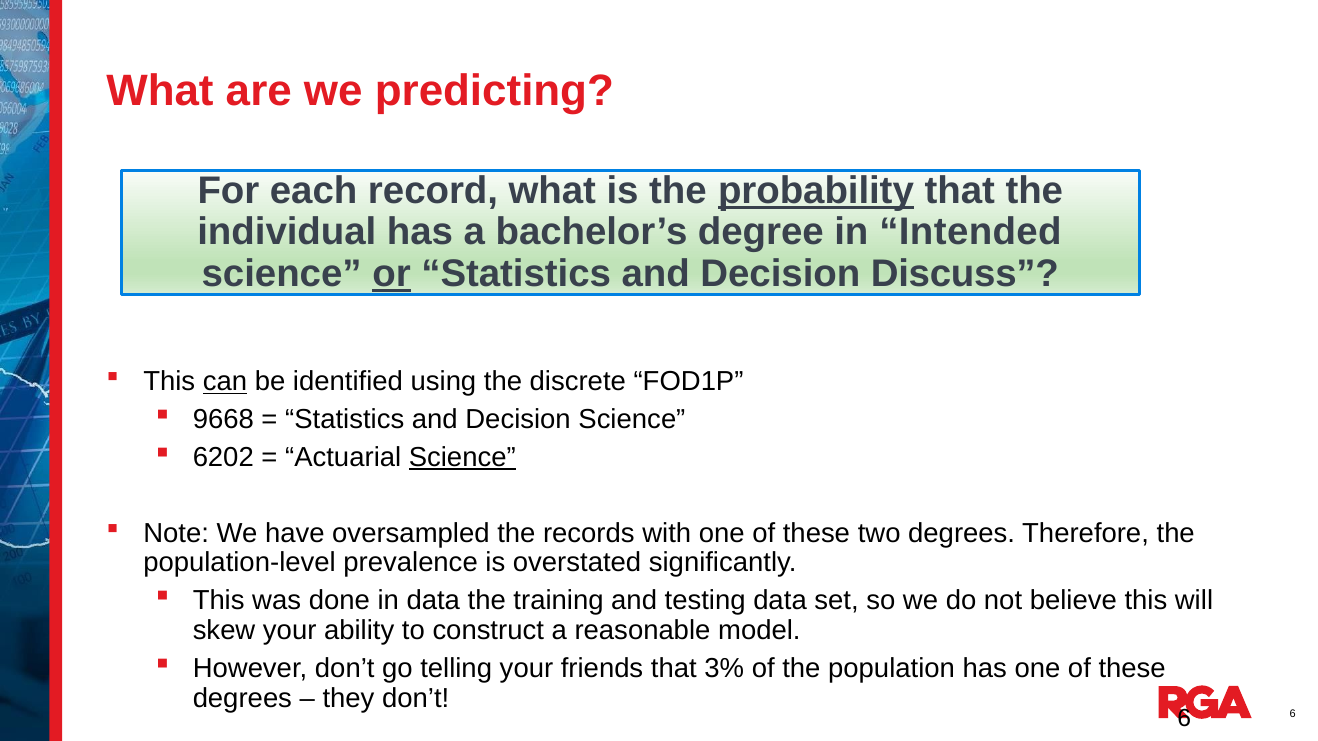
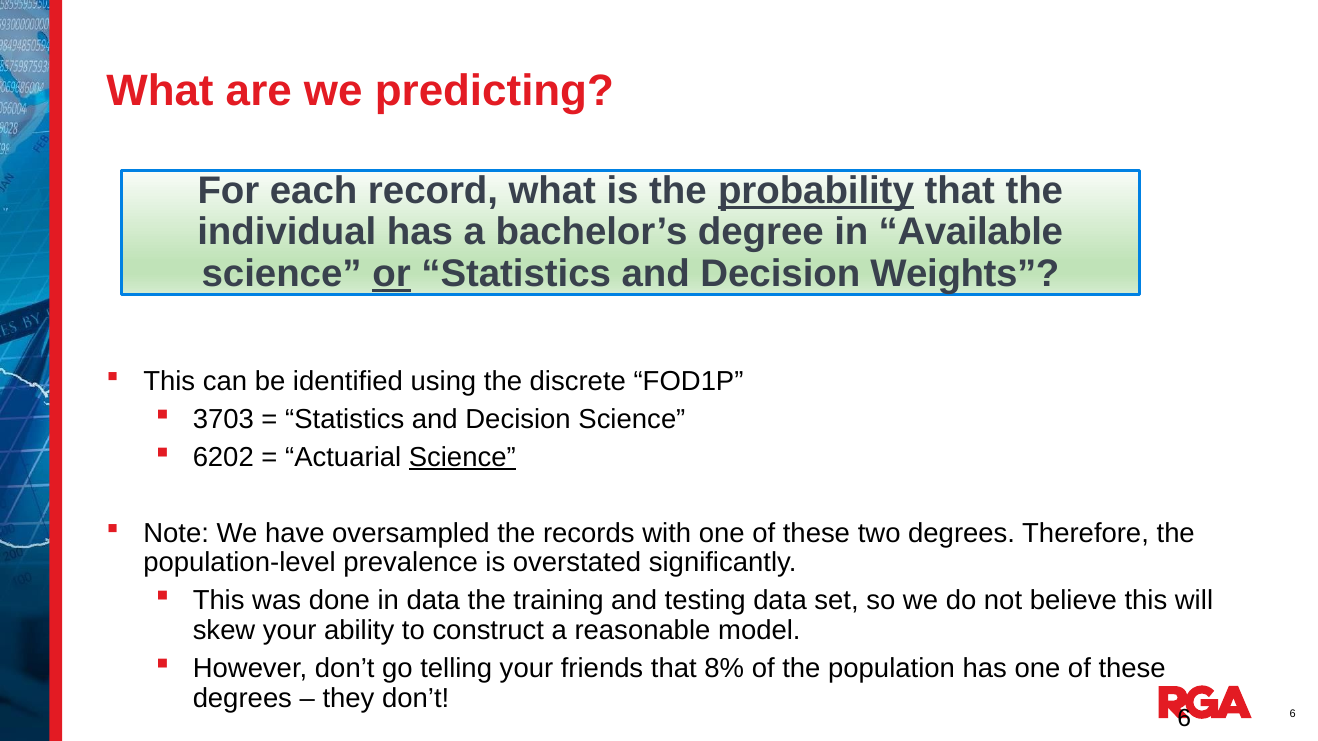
Intended: Intended -> Available
Discuss: Discuss -> Weights
can underline: present -> none
9668: 9668 -> 3703
3%: 3% -> 8%
